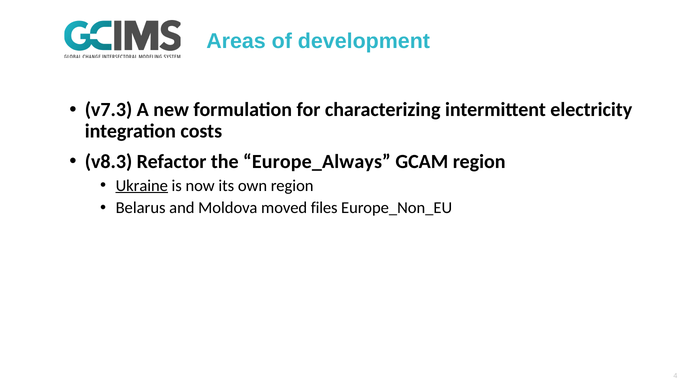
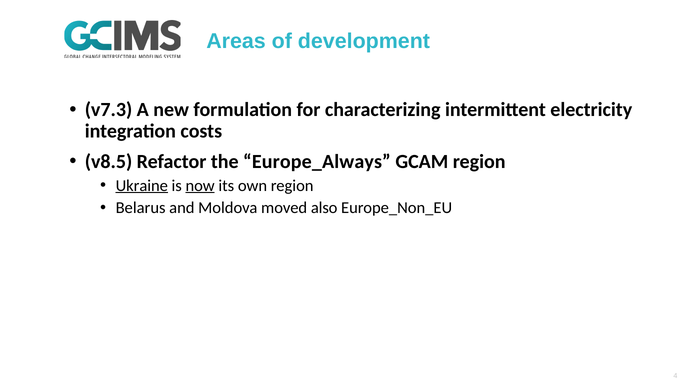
v8.3: v8.3 -> v8.5
now underline: none -> present
files: files -> also
